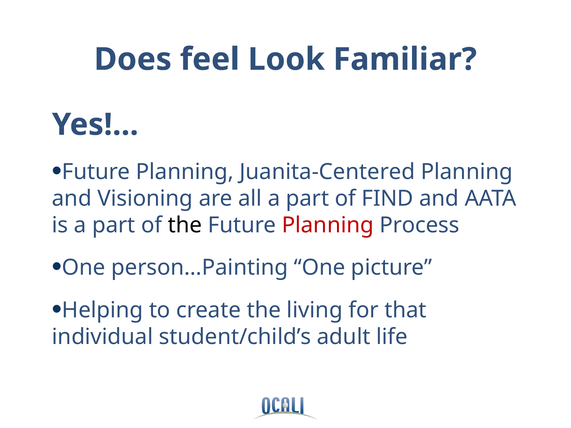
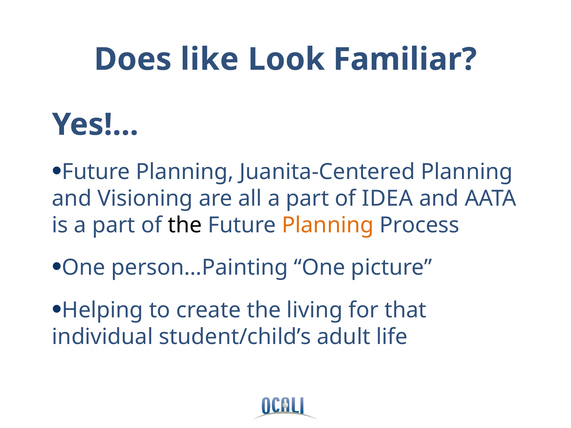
feel: feel -> like
FIND: FIND -> IDEA
Planning at (328, 225) colour: red -> orange
